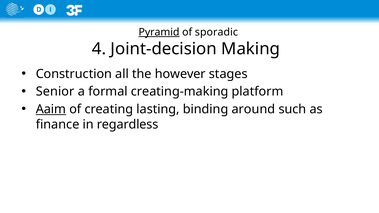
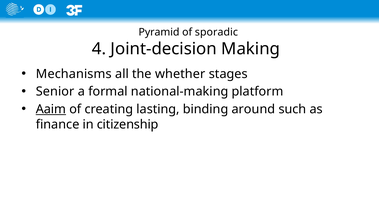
Pyramid underline: present -> none
Construction: Construction -> Mechanisms
however: however -> whether
creating-making: creating-making -> national-making
regardless: regardless -> citizenship
